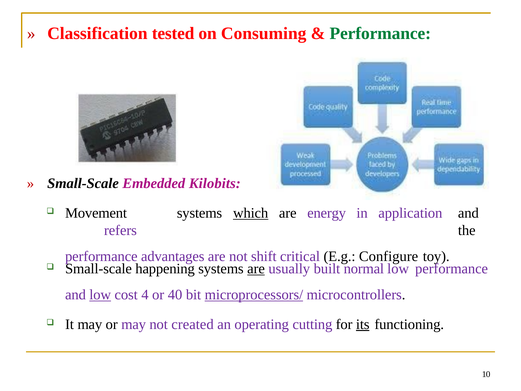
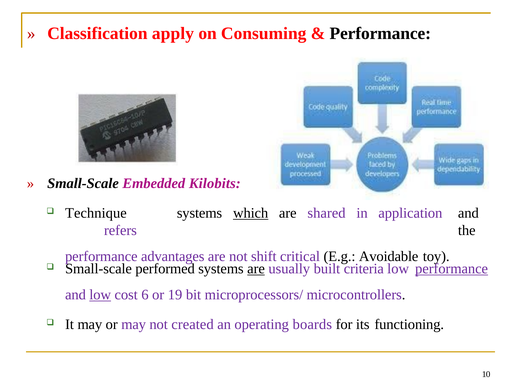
tested: tested -> apply
Performance at (380, 33) colour: green -> black
Movement: Movement -> Technique
energy: energy -> shared
Configure: Configure -> Avoidable
happening: happening -> performed
normal: normal -> criteria
performance at (452, 269) underline: none -> present
4: 4 -> 6
40: 40 -> 19
microprocessors/ underline: present -> none
cutting: cutting -> boards
its underline: present -> none
